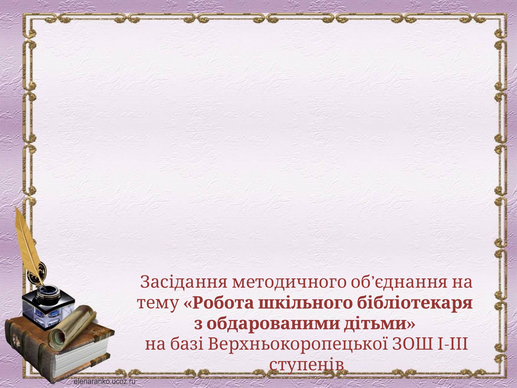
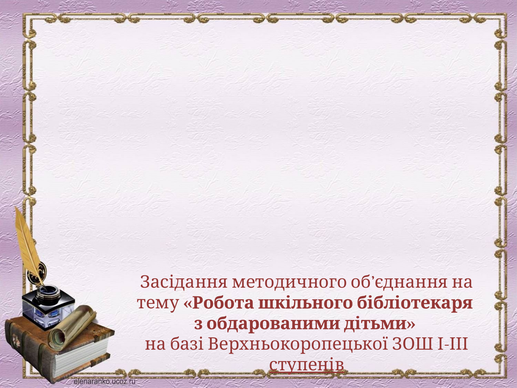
ступенів underline: none -> present
